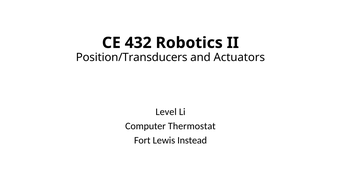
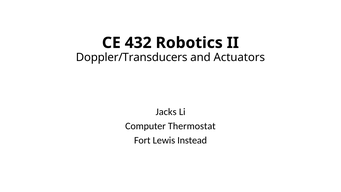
Position/Transducers: Position/Transducers -> Doppler/Transducers
Level: Level -> Jacks
